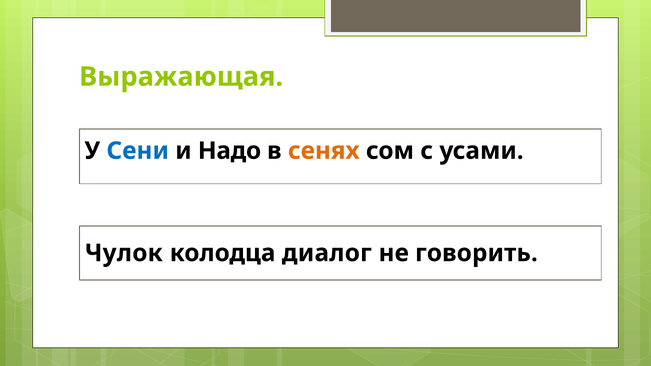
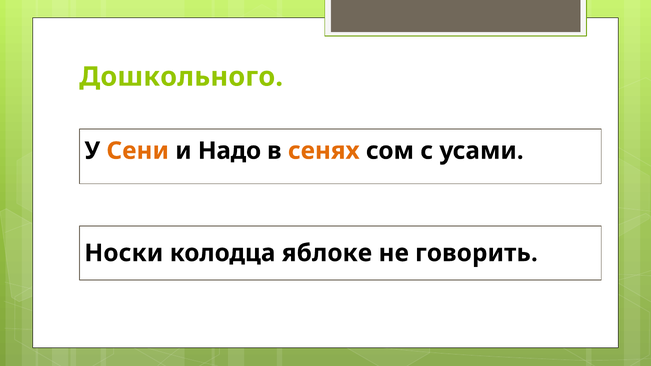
Выражающая: Выражающая -> Дошкольного
Сени colour: blue -> orange
Чулок: Чулок -> Носки
диалог: диалог -> яблоке
